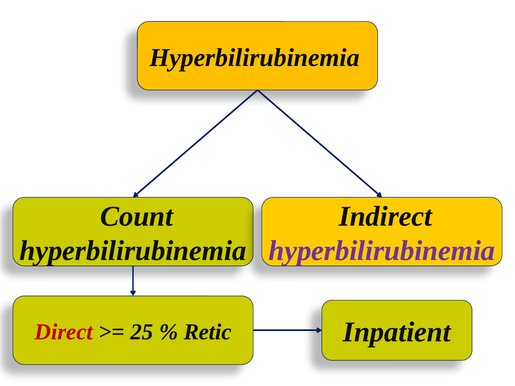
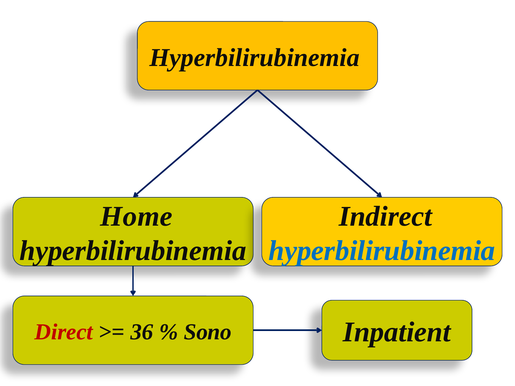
Count: Count -> Home
hyperbilirubinemia at (382, 251) colour: purple -> blue
25: 25 -> 36
Retic: Retic -> Sono
